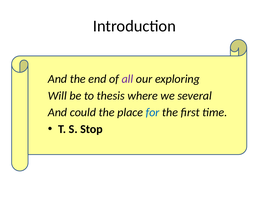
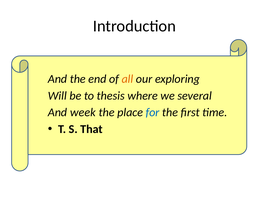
all colour: purple -> orange
could: could -> week
Stop: Stop -> That
